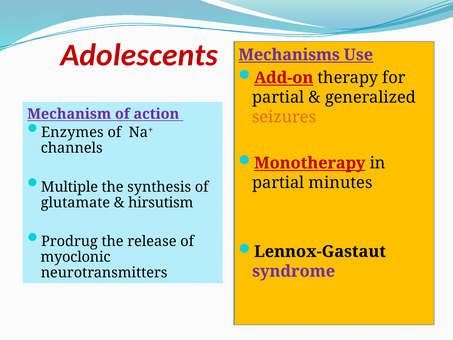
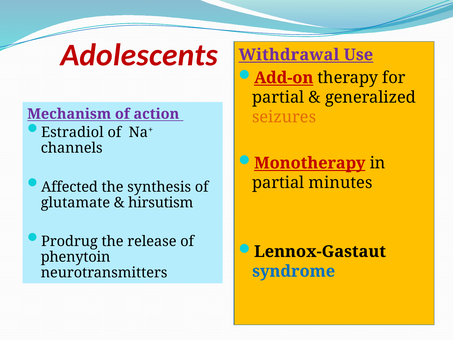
Mechanisms: Mechanisms -> Withdrawal
Enzymes: Enzymes -> Estradiol
Multiple: Multiple -> Affected
myoclonic: myoclonic -> phenytoin
syndrome colour: purple -> blue
